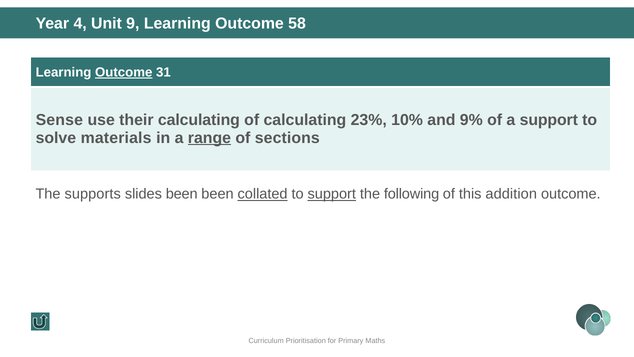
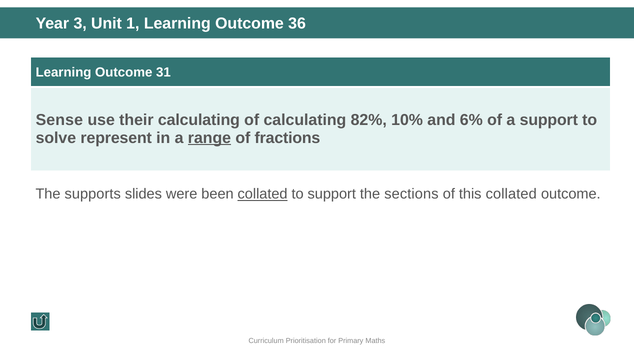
4: 4 -> 3
9: 9 -> 1
58: 58 -> 36
Outcome at (124, 72) underline: present -> none
23%: 23% -> 82%
9%: 9% -> 6%
materials: materials -> represent
sections: sections -> fractions
slides been: been -> were
support at (332, 194) underline: present -> none
following: following -> sections
this addition: addition -> collated
